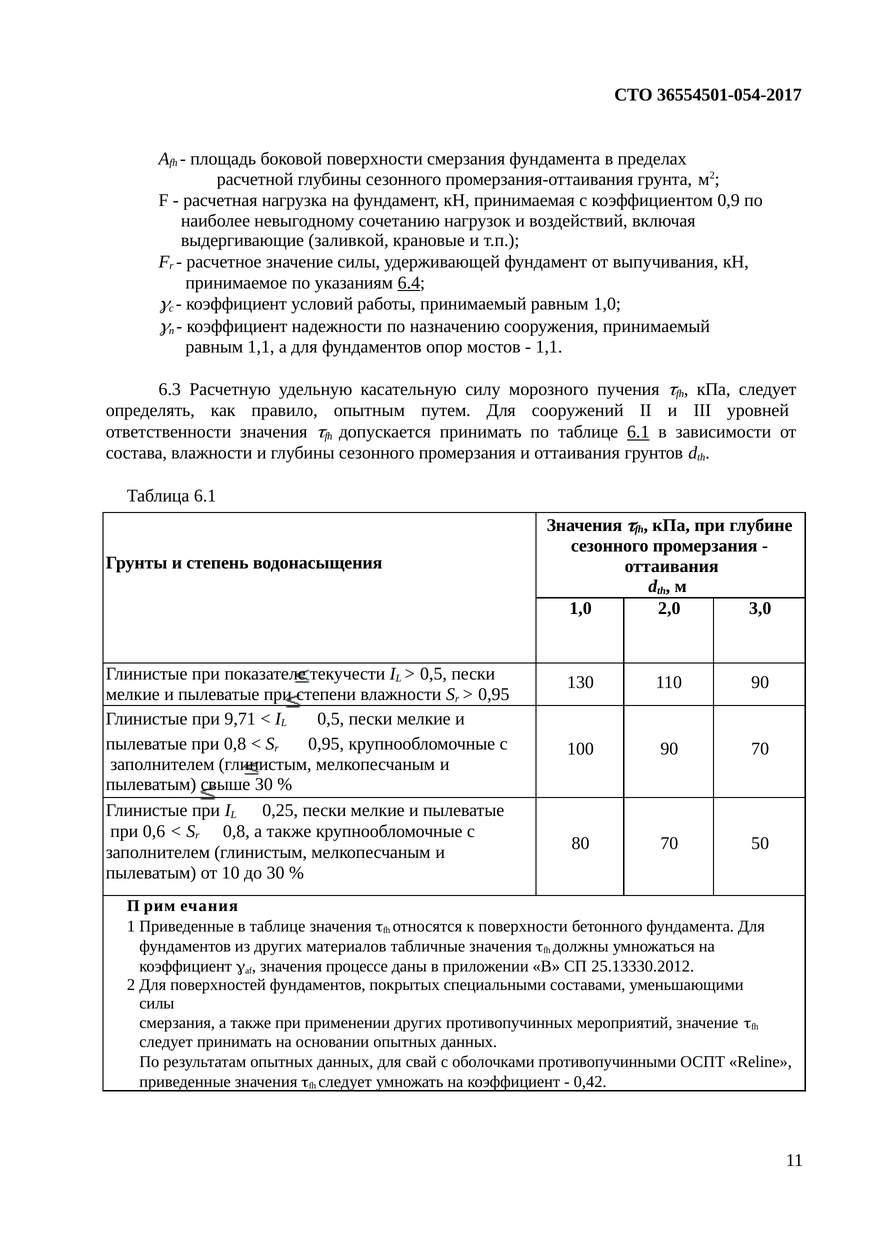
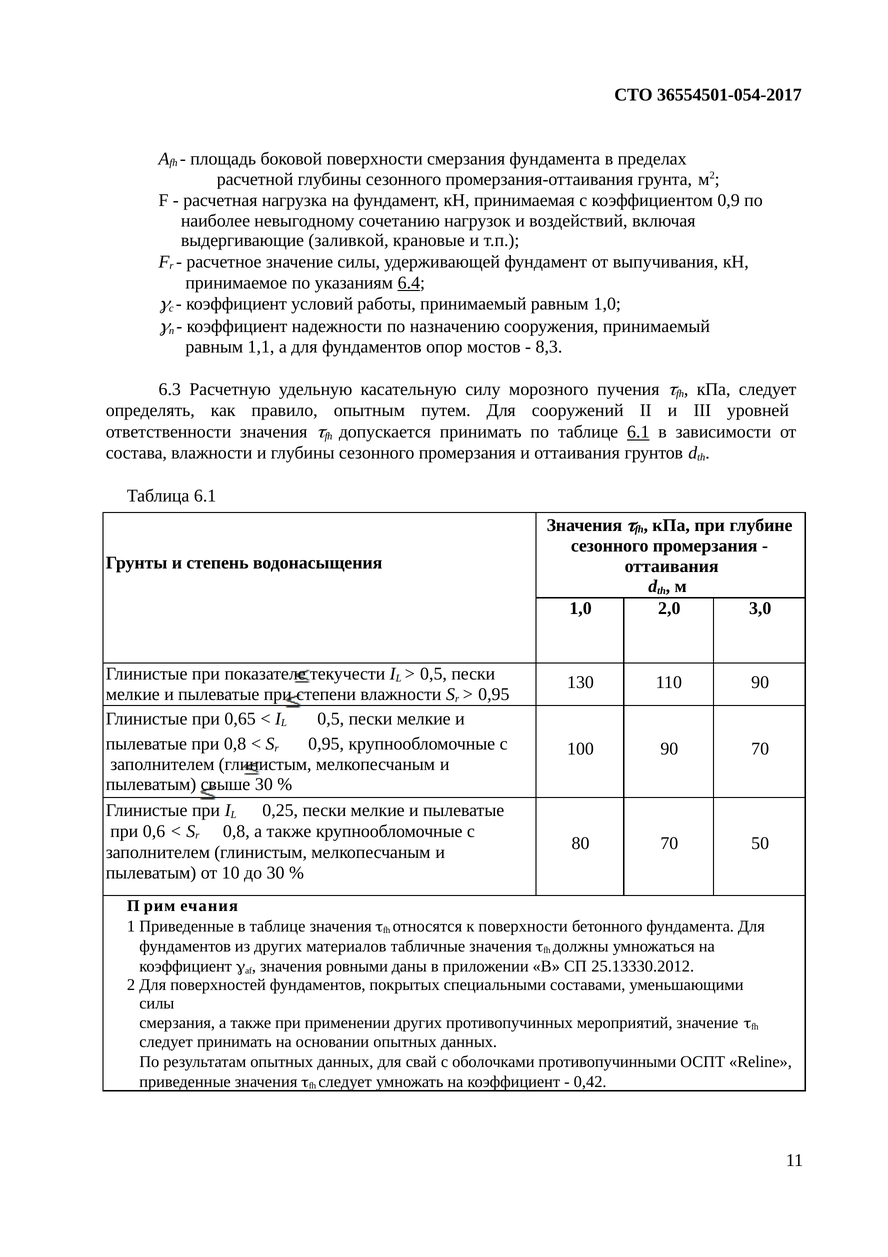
1,1 at (549, 347): 1,1 -> 8,3
9,71: 9,71 -> 0,65
процессе: процессе -> ровными
